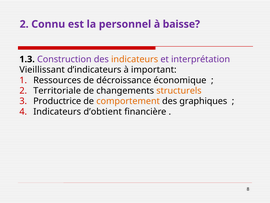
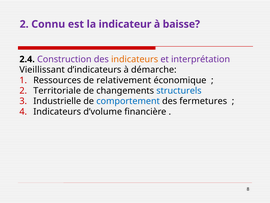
personnel: personnel -> indicateur
1.3: 1.3 -> 2.4
important: important -> démarche
décroissance: décroissance -> relativement
structurels colour: orange -> blue
Productrice: Productrice -> Industrielle
comportement colour: orange -> blue
graphiques: graphiques -> fermetures
d’obtient: d’obtient -> d’volume
